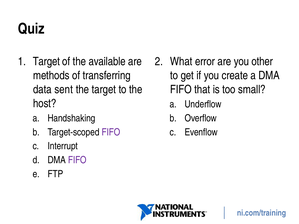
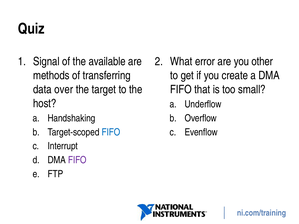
Target at (46, 62): Target -> Signal
sent: sent -> over
FIFO at (111, 132) colour: purple -> blue
